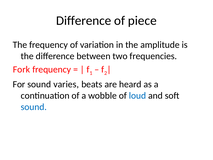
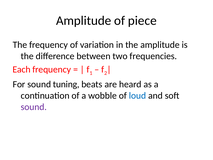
Difference at (84, 21): Difference -> Amplitude
Fork: Fork -> Each
varies: varies -> tuning
sound at (34, 107) colour: blue -> purple
